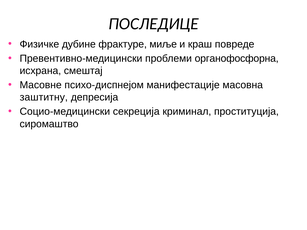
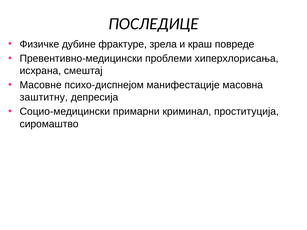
миље: миље -> зрела
органофосфорна: органофосфорна -> хиперхлорисања
секреција: секреција -> примарни
